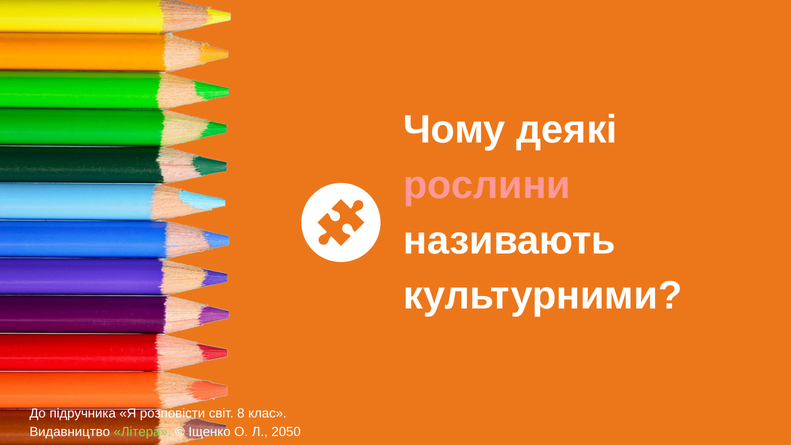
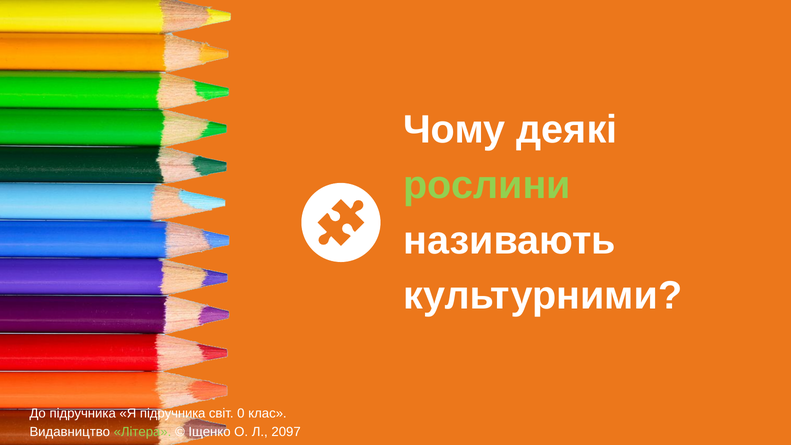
рослини colour: pink -> light green
Я розповісти: розповісти -> підручника
8: 8 -> 0
2050: 2050 -> 2097
